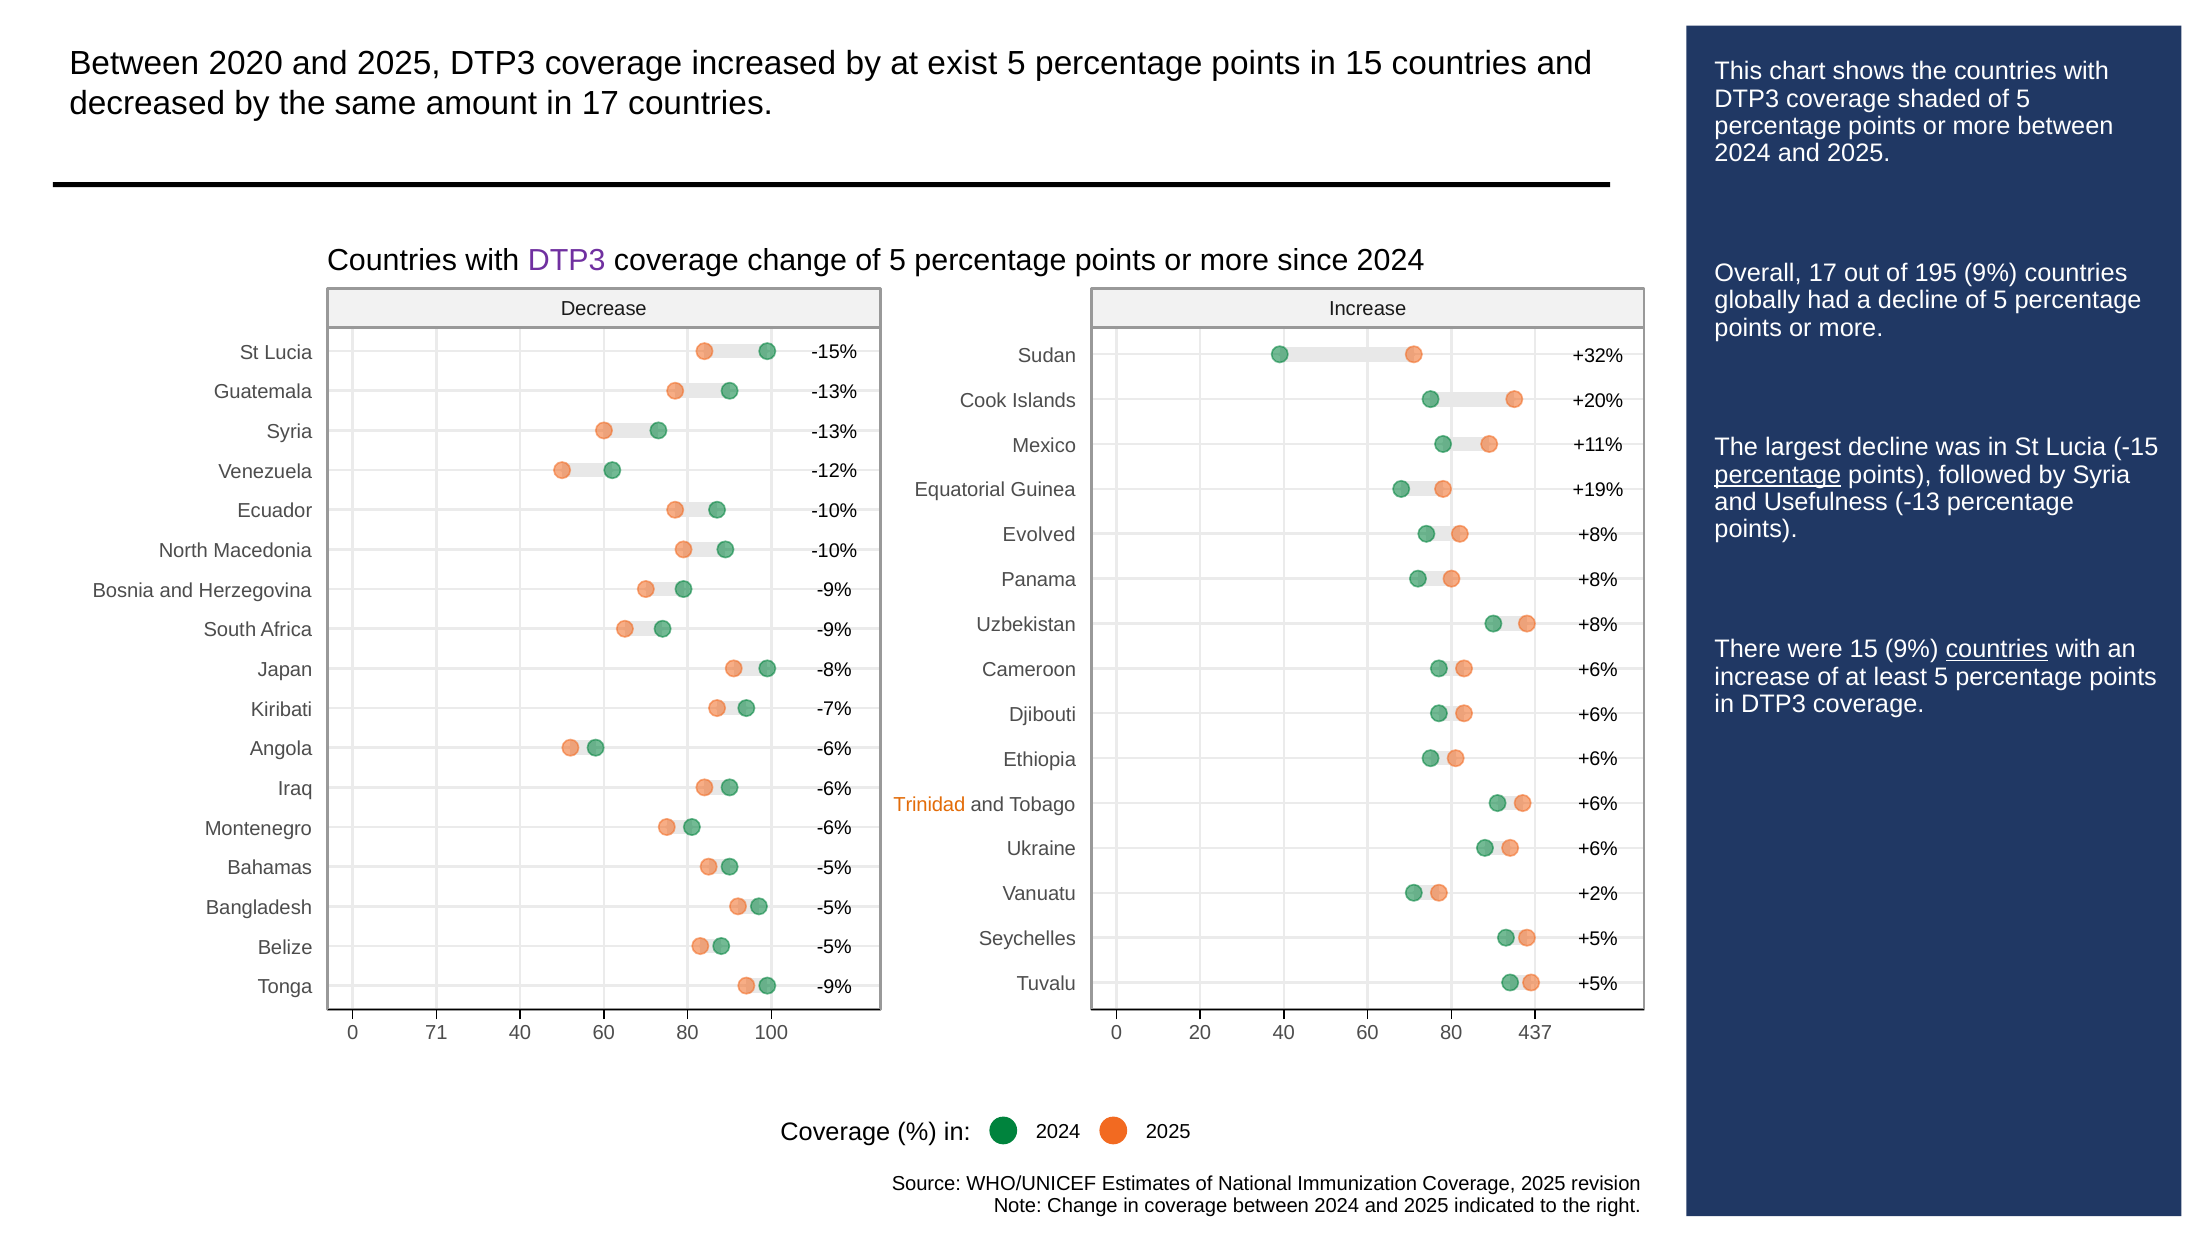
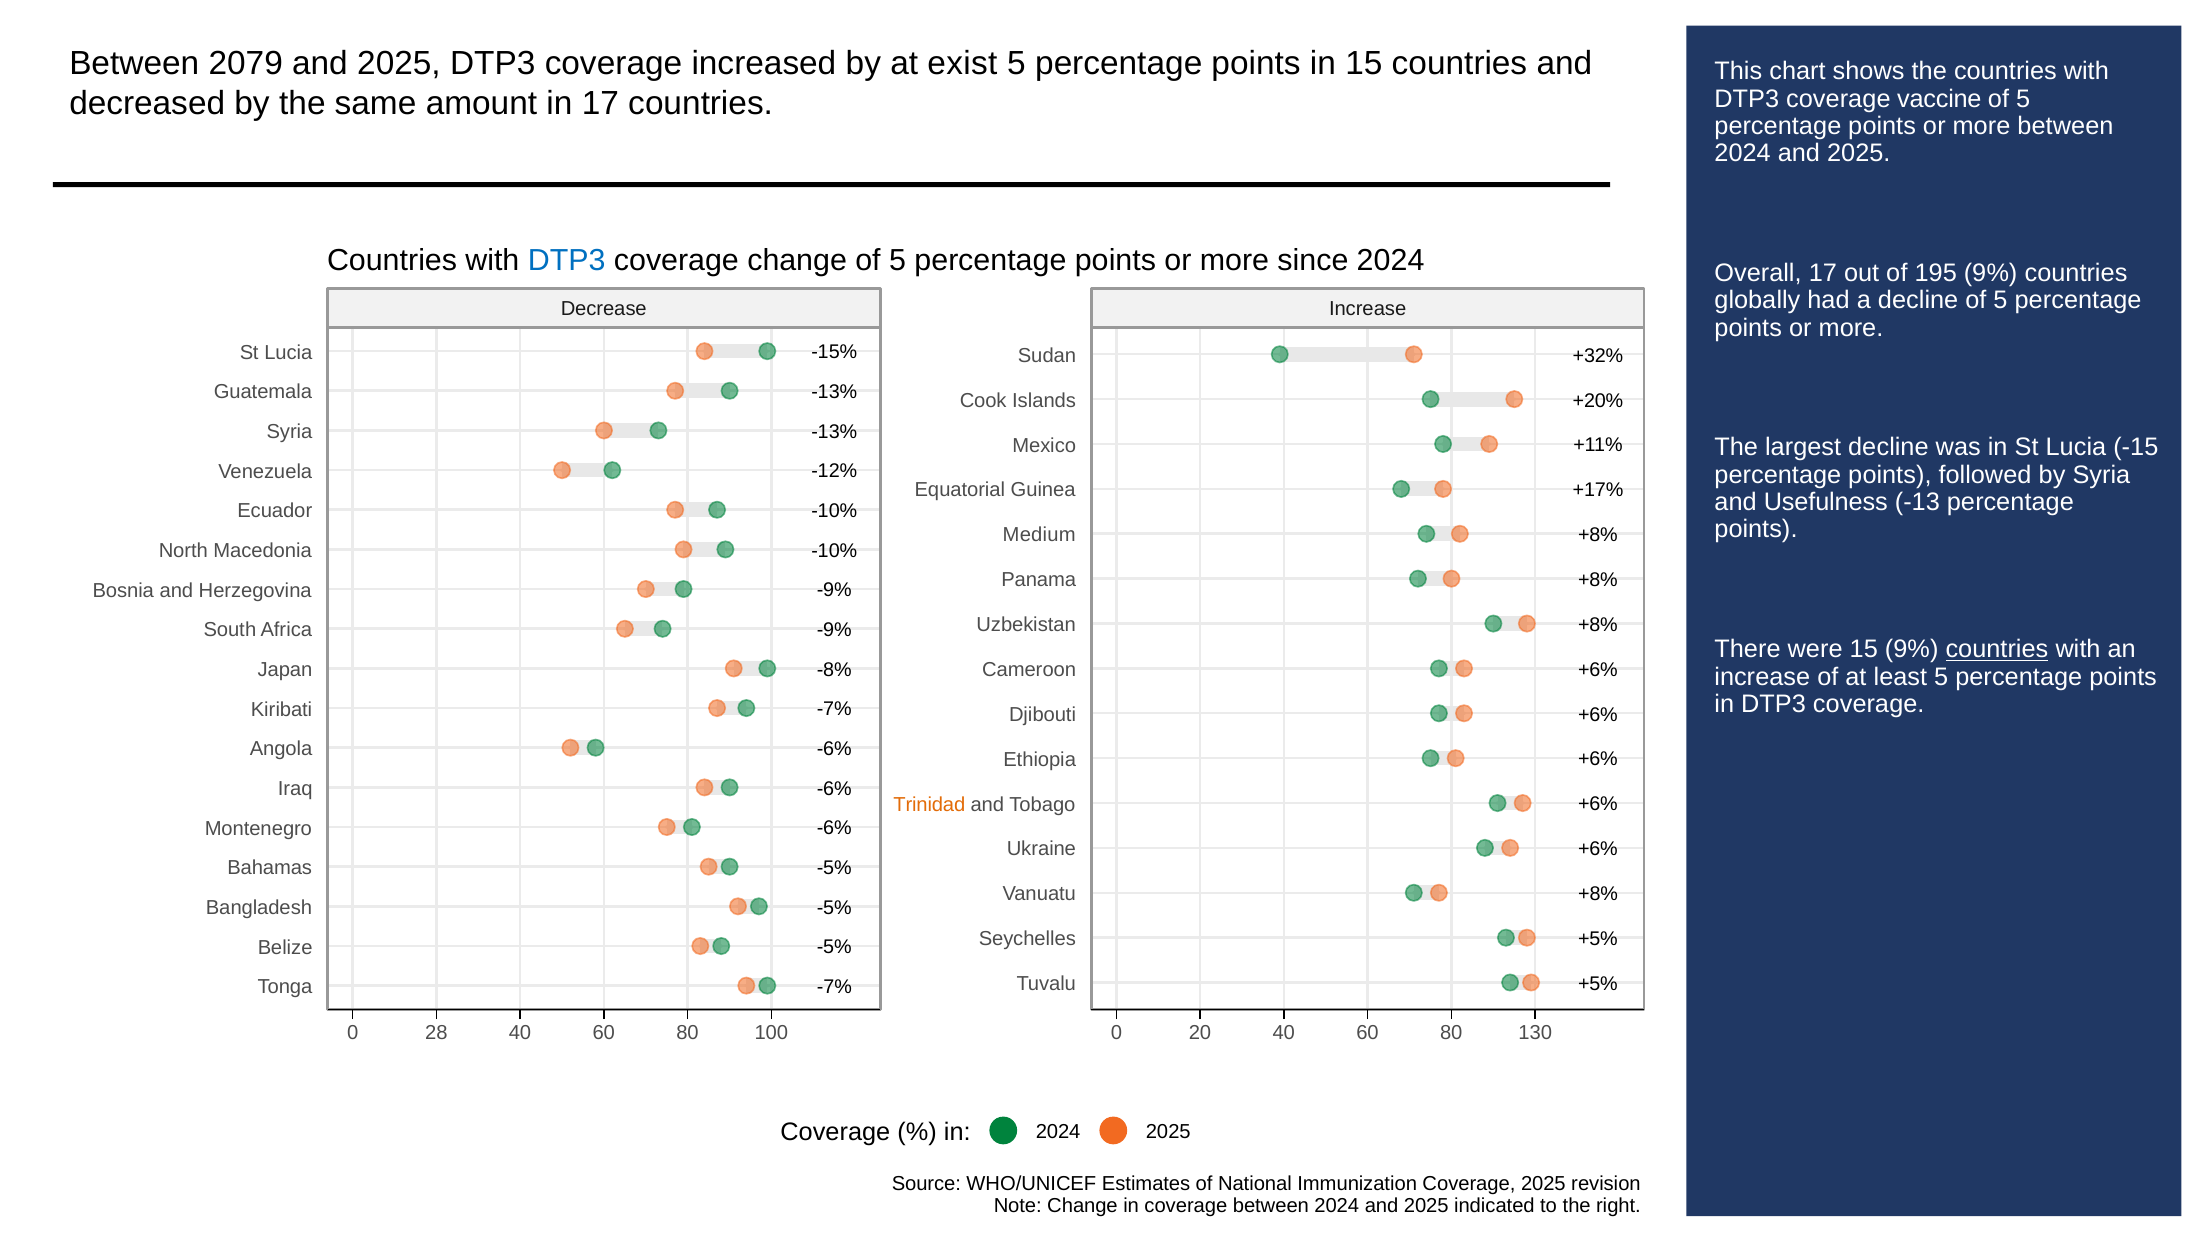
2020: 2020 -> 2079
shaded: shaded -> vaccine
DTP3 at (567, 261) colour: purple -> blue
percentage at (1778, 475) underline: present -> none
+19%: +19% -> +17%
Evolved: Evolved -> Medium
+2% at (1598, 895): +2% -> +8%
-9% at (834, 987): -9% -> -7%
71: 71 -> 28
437: 437 -> 130
